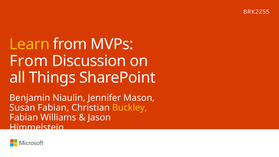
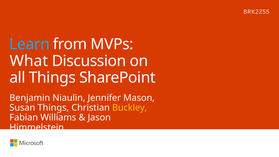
Learn colour: yellow -> light blue
From at (29, 61): From -> What
Susan Fabian: Fabian -> Things
